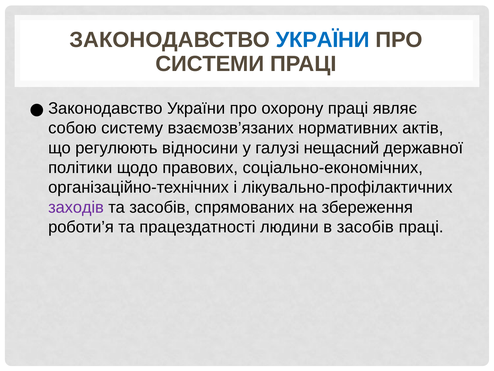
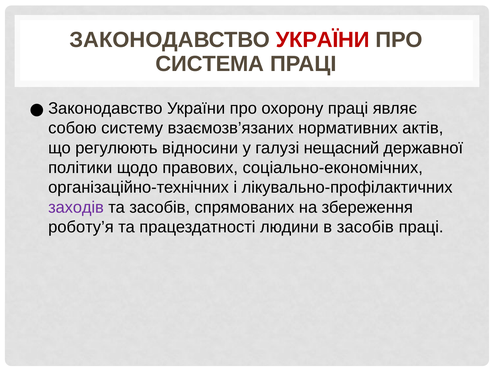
УКРАЇНИ at (323, 40) colour: blue -> red
СИСТЕМИ: СИСТЕМИ -> СИСТЕМА
роботи’я: роботи’я -> роботу’я
